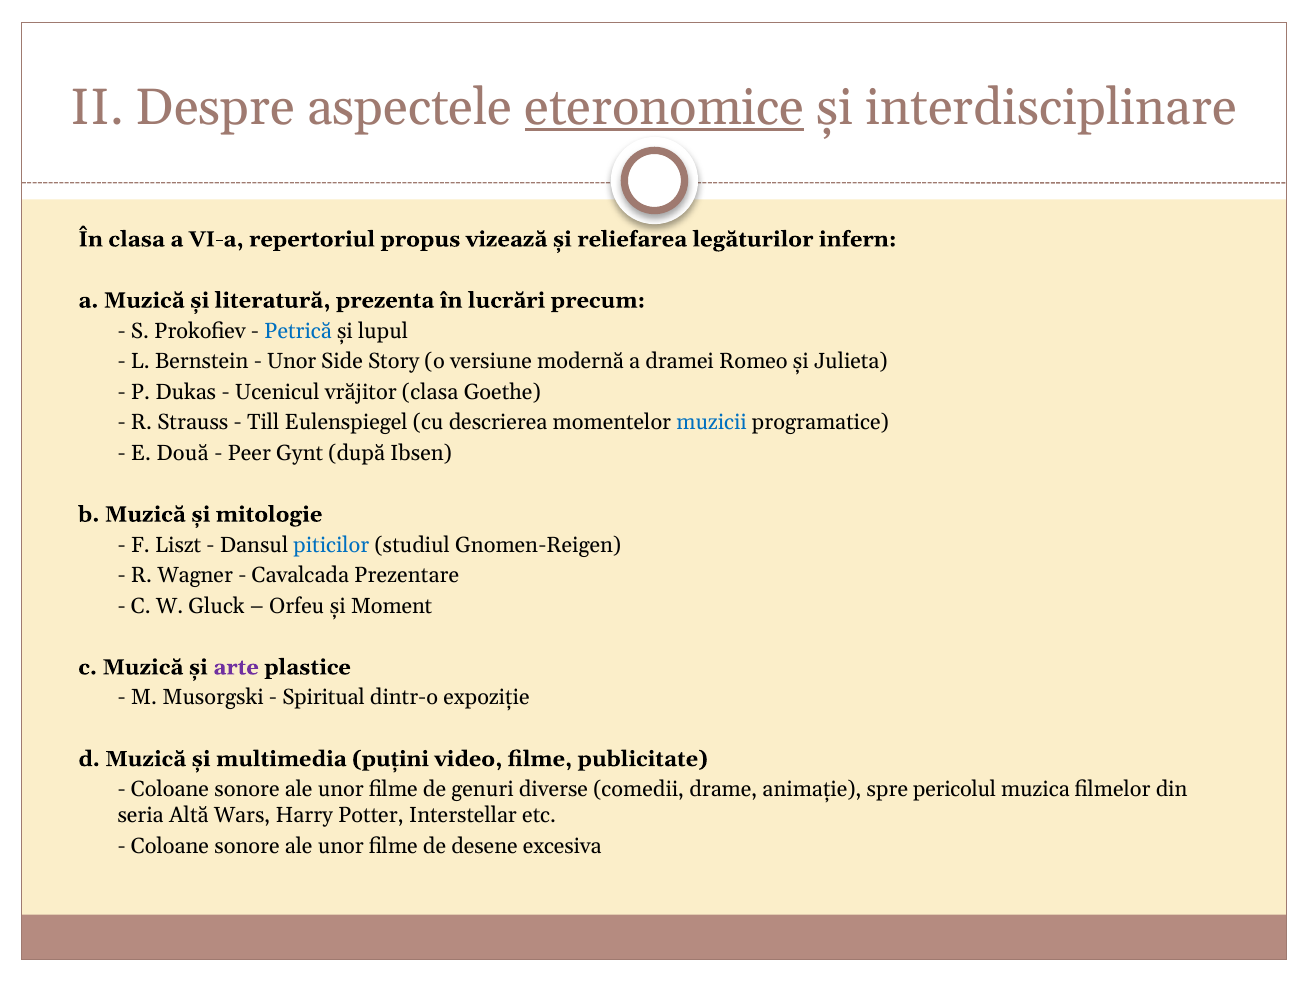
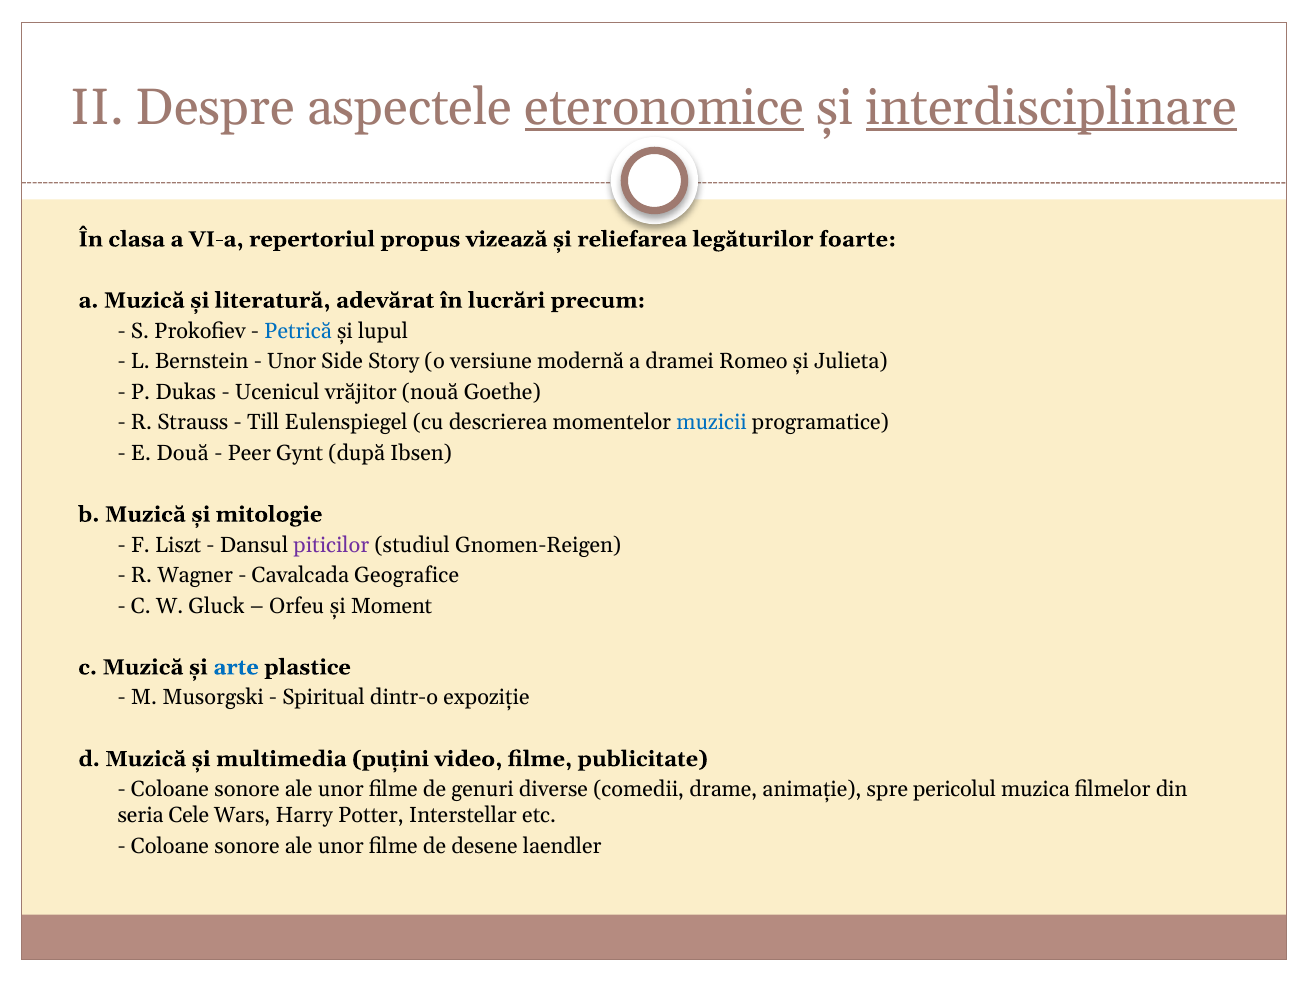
interdisciplinare underline: none -> present
infern: infern -> foarte
prezenta: prezenta -> adevărat
vrăjitor clasa: clasa -> nouă
piticilor colour: blue -> purple
Prezentare: Prezentare -> Geografice
arte colour: purple -> blue
Altă: Altă -> Cele
excesiva: excesiva -> laendler
